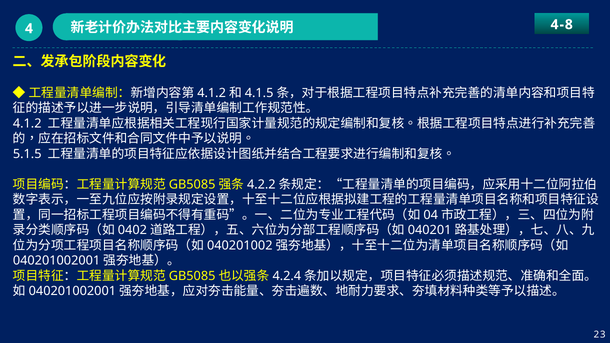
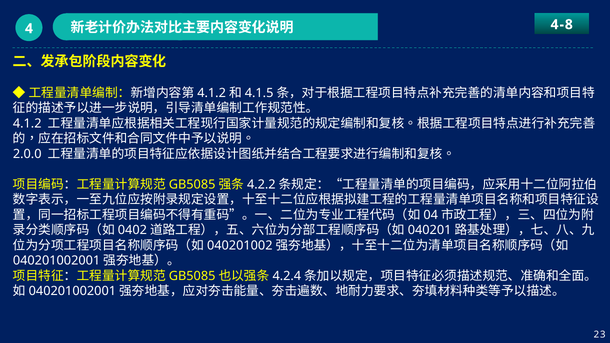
5.1.5: 5.1.5 -> 2.0.0
